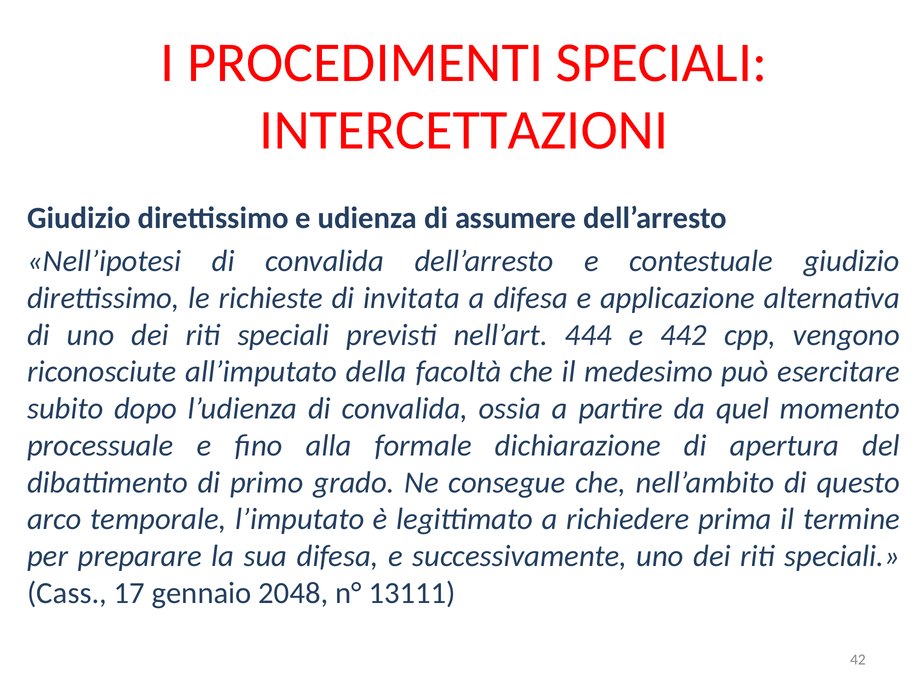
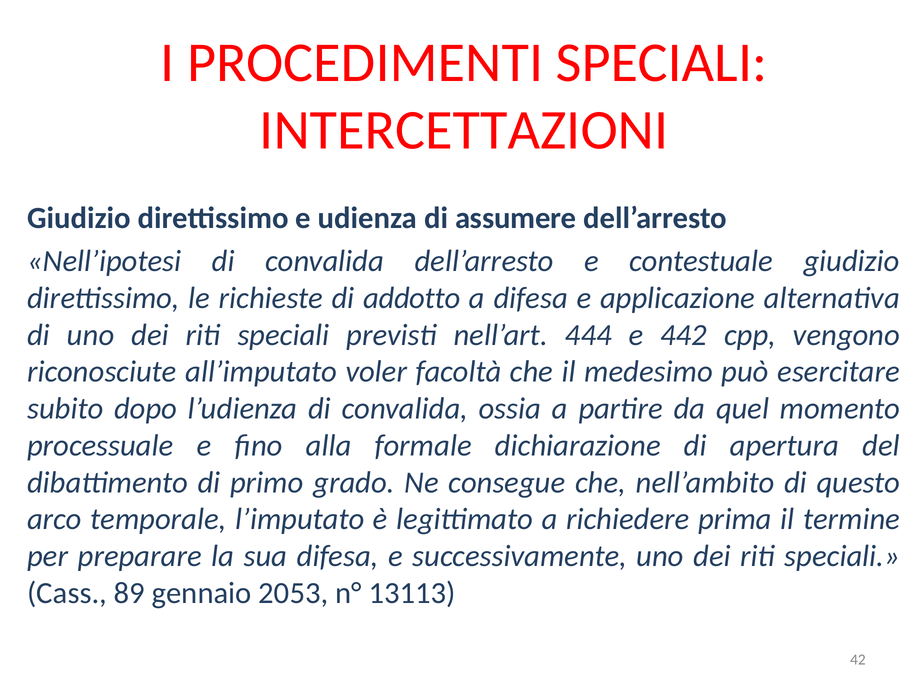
invitata: invitata -> addotto
della: della -> voler
17: 17 -> 89
2048: 2048 -> 2053
13111: 13111 -> 13113
